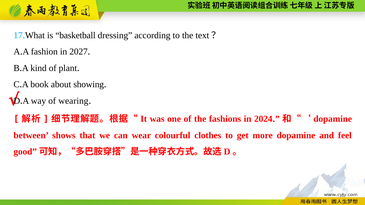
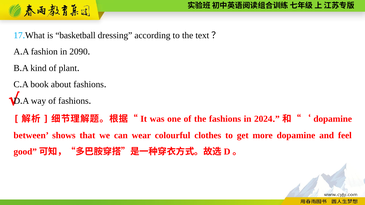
2027: 2027 -> 2090
about showing: showing -> fashions
of wearing: wearing -> fashions
